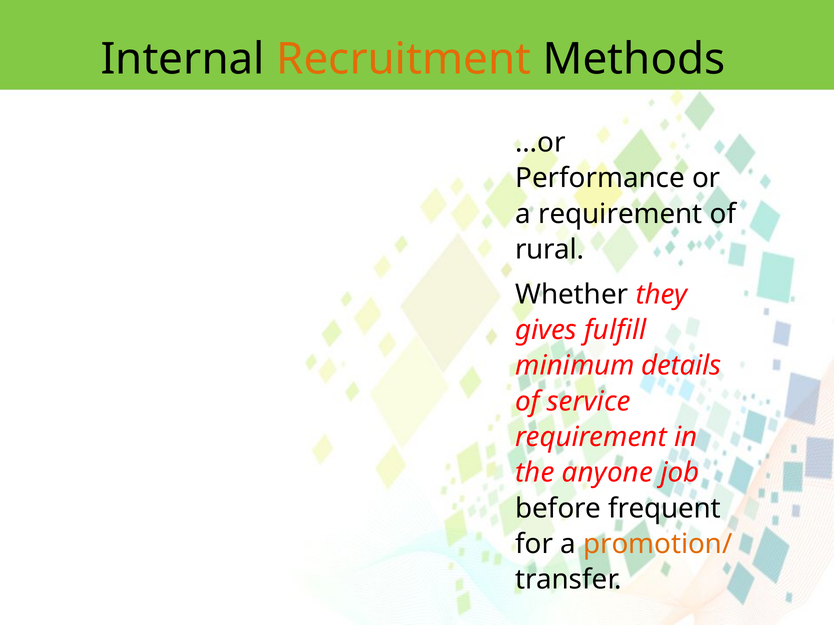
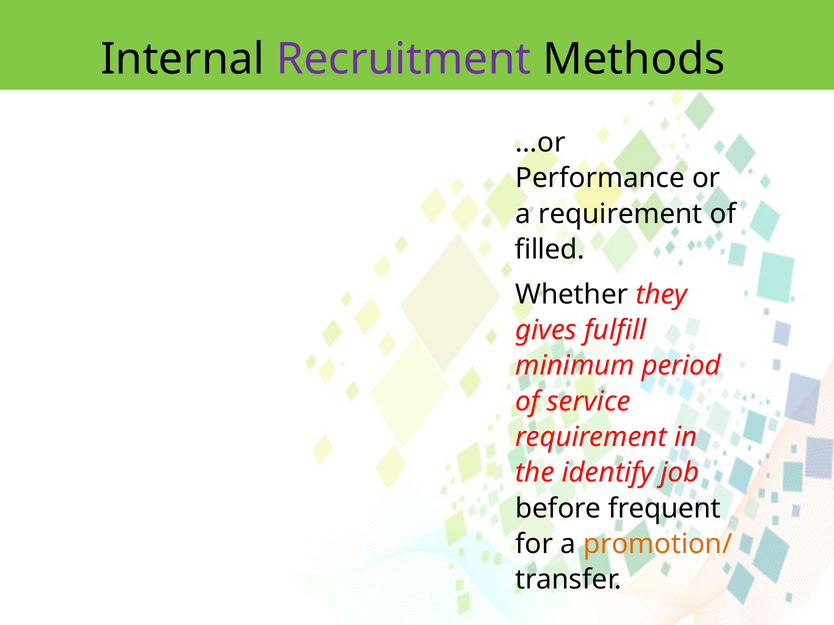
Recruitment colour: orange -> purple
rural: rural -> filled
details: details -> period
anyone: anyone -> identify
